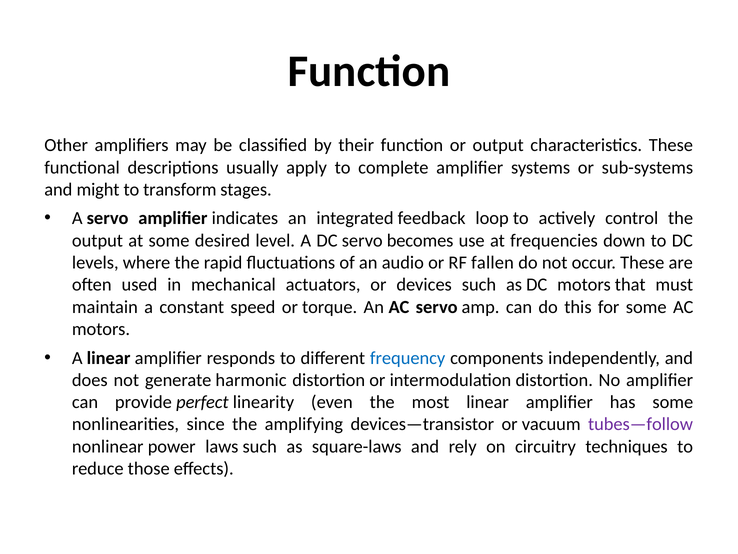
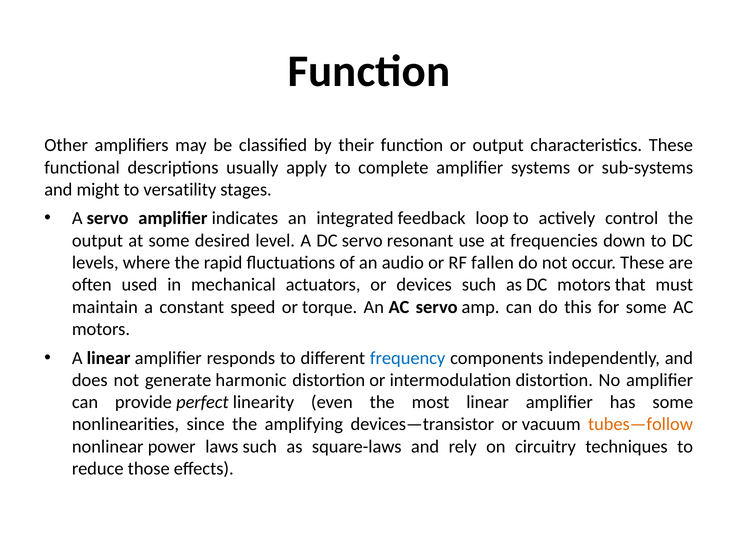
transform: transform -> versatility
becomes: becomes -> resonant
tubes—follow colour: purple -> orange
